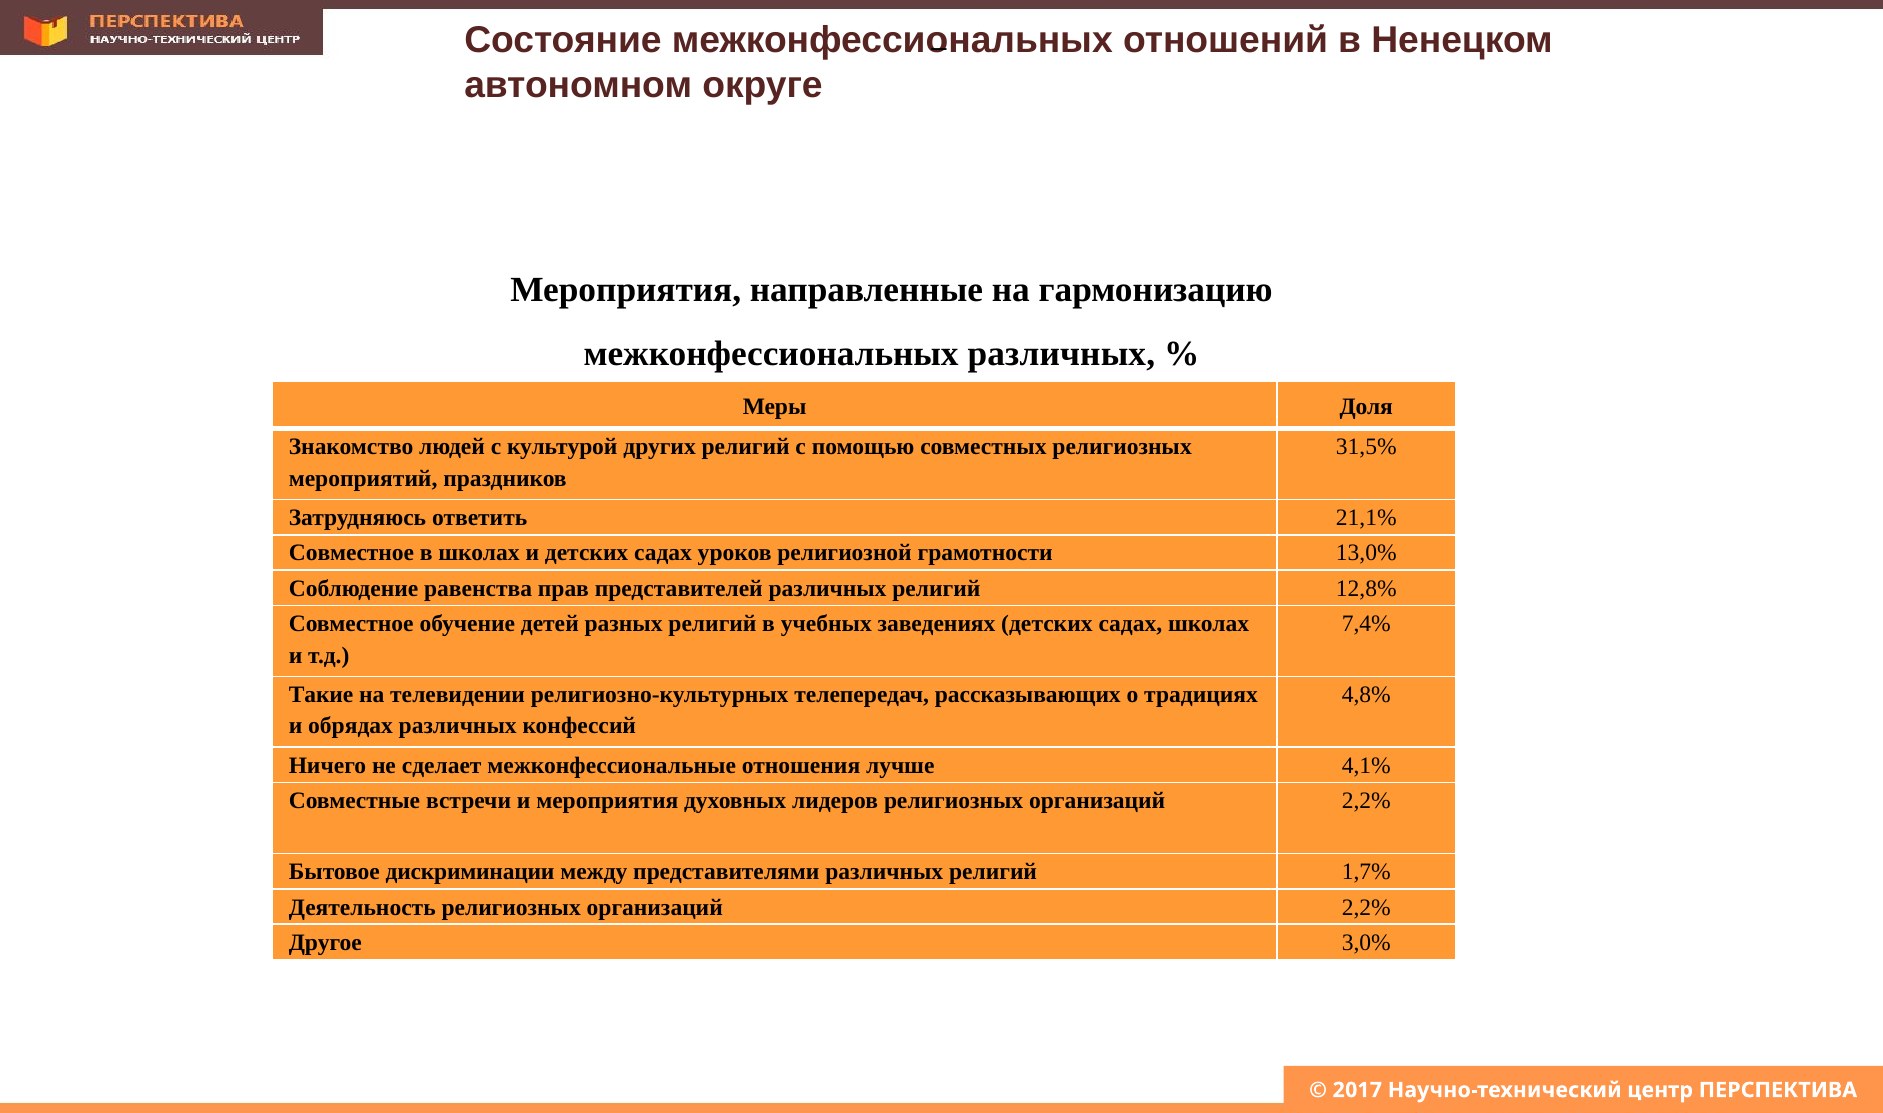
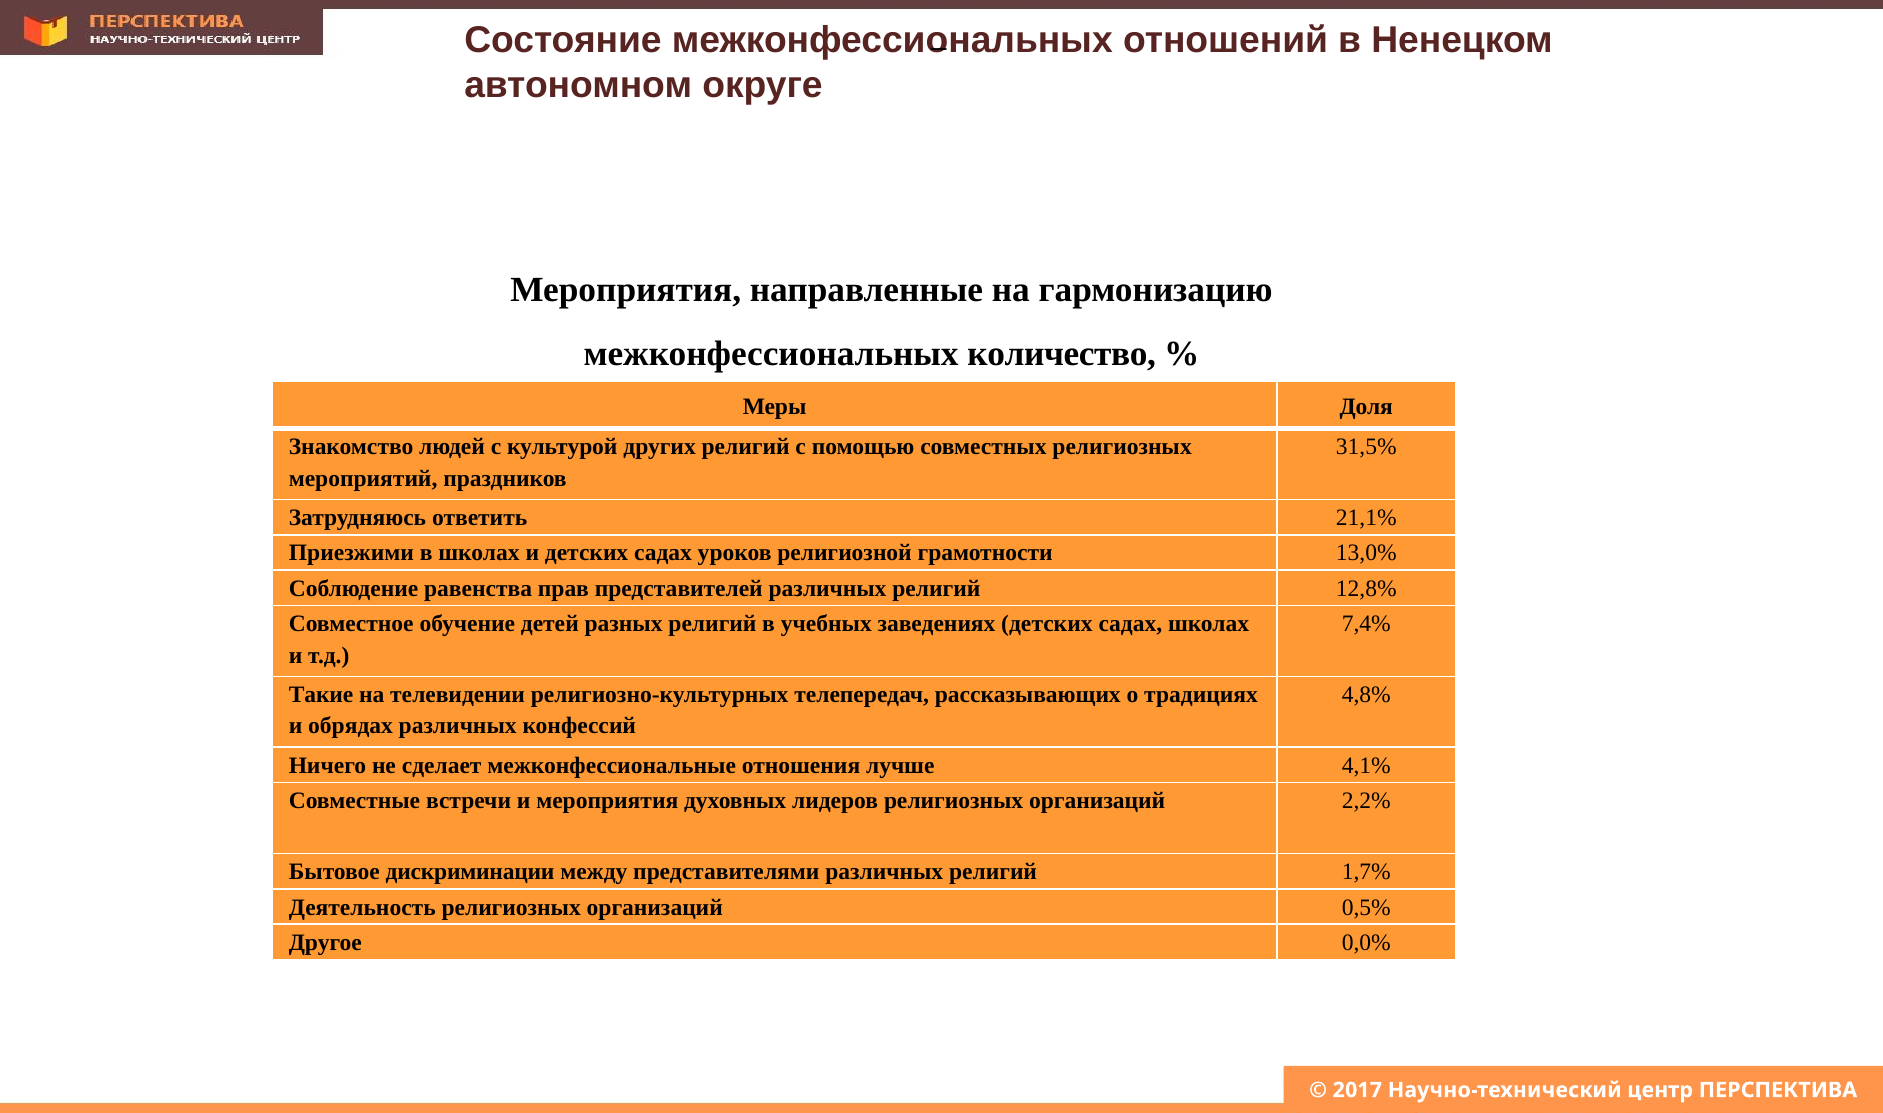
межконфессиональных различных: различных -> количество
Совместное at (351, 553): Совместное -> Приезжими
Деятельность религиозных организаций 2,2%: 2,2% -> 0,5%
3,0%: 3,0% -> 0,0%
